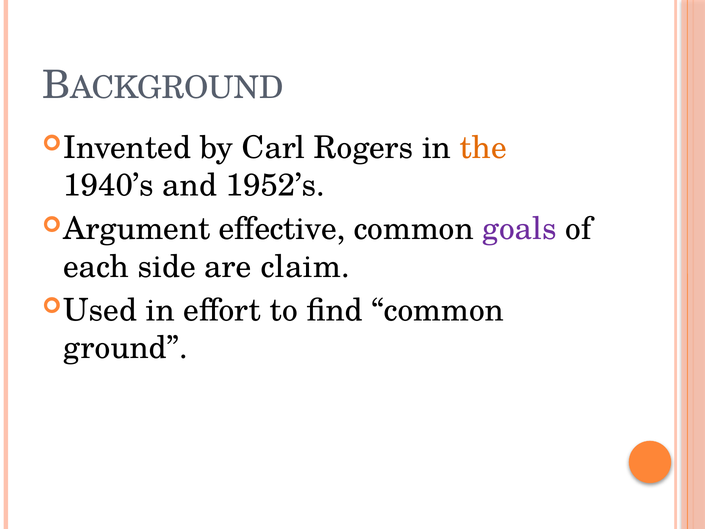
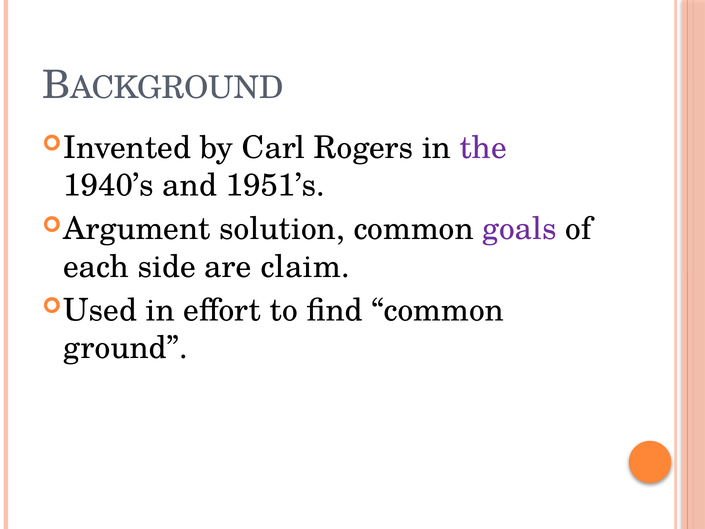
the colour: orange -> purple
1952’s: 1952’s -> 1951’s
effective: effective -> solution
